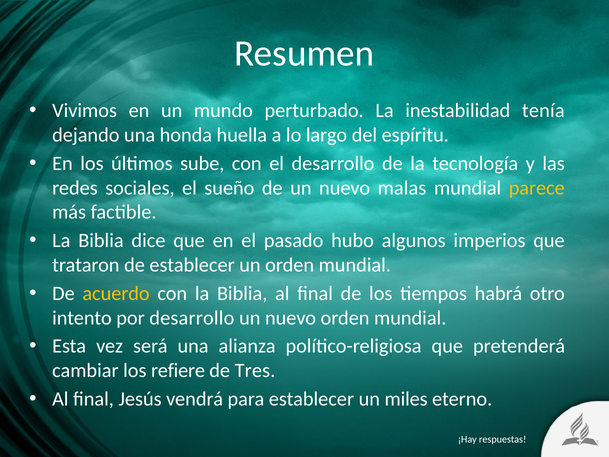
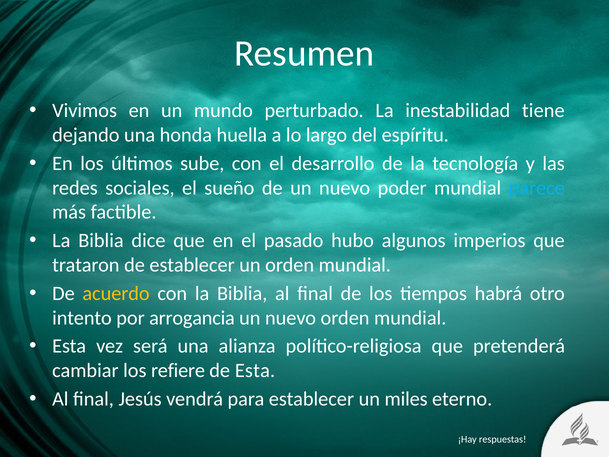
tenía: tenía -> tiene
malas: malas -> poder
parece colour: yellow -> light blue
por desarrollo: desarrollo -> arrogancia
de Tres: Tres -> Esta
